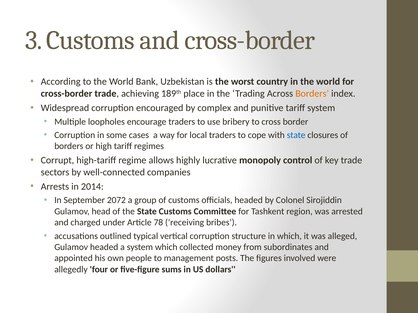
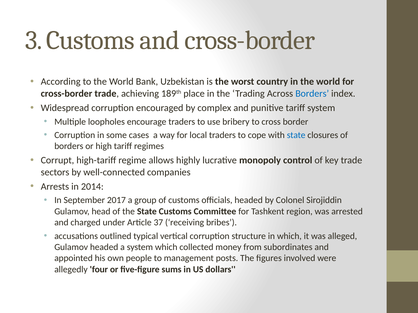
Borders at (312, 94) colour: orange -> blue
2072: 2072 -> 2017
78: 78 -> 37
